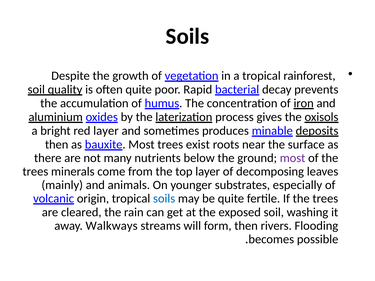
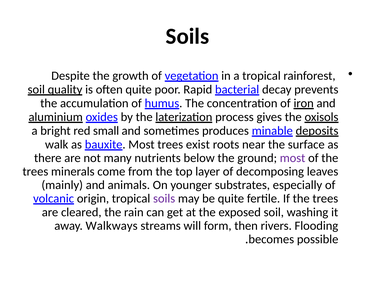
red layer: layer -> small
then at (57, 145): then -> walk
soils at (164, 199) colour: blue -> purple
